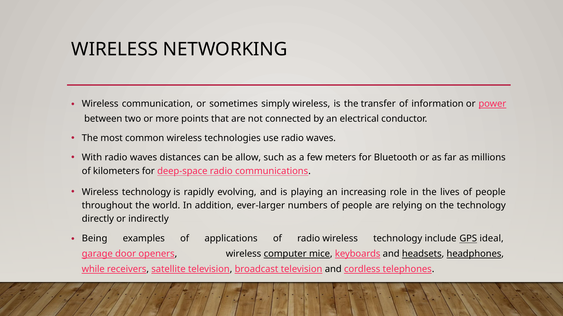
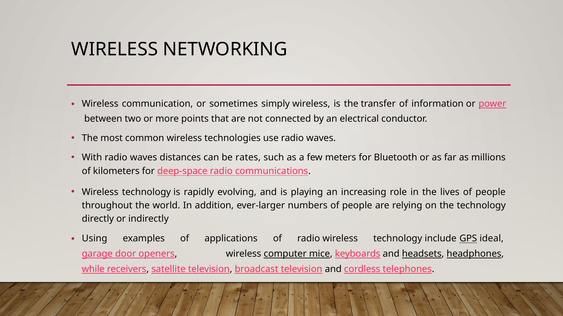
allow: allow -> rates
Being: Being -> Using
